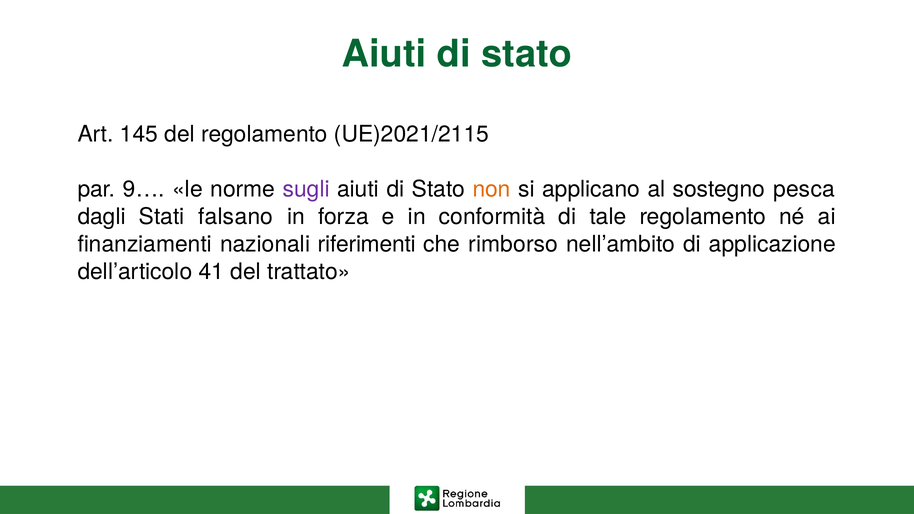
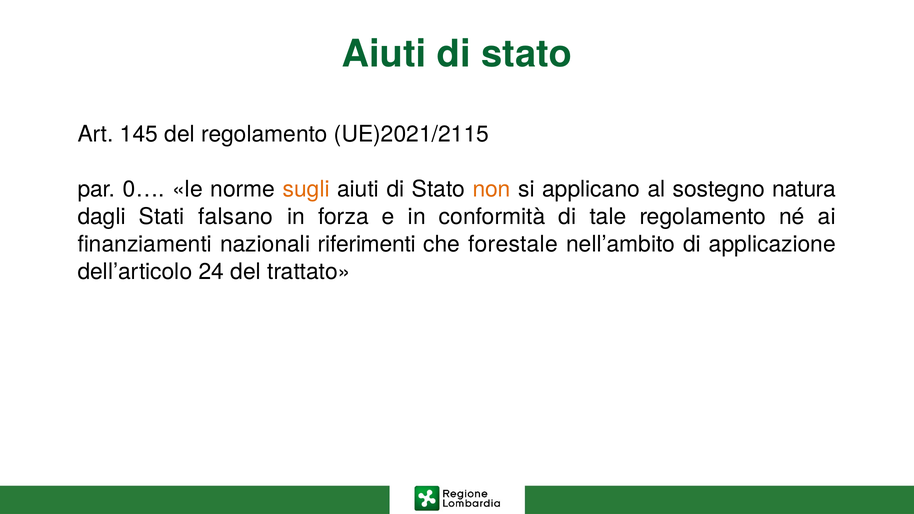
9…: 9… -> 0…
sugli colour: purple -> orange
pesca: pesca -> natura
rimborso: rimborso -> forestale
41: 41 -> 24
